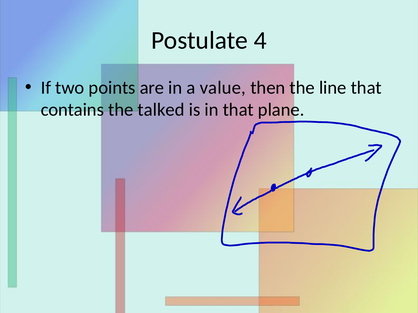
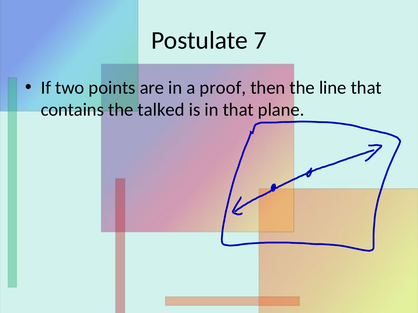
4: 4 -> 7
value: value -> proof
